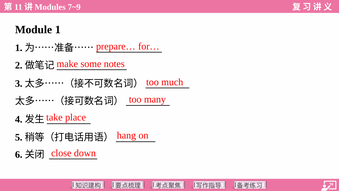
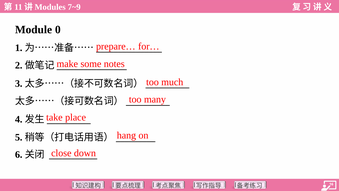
Module 1: 1 -> 0
